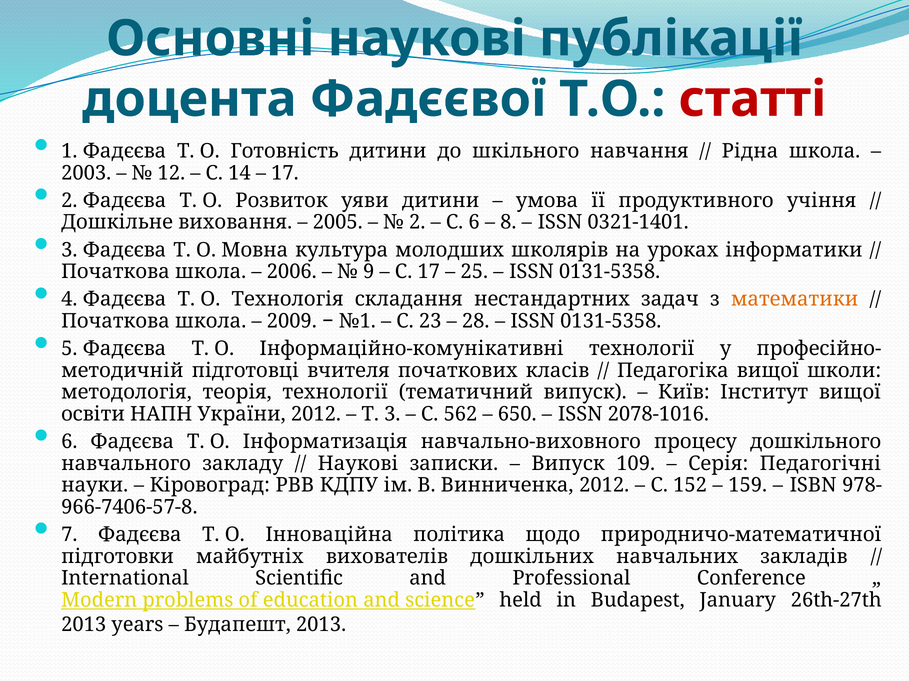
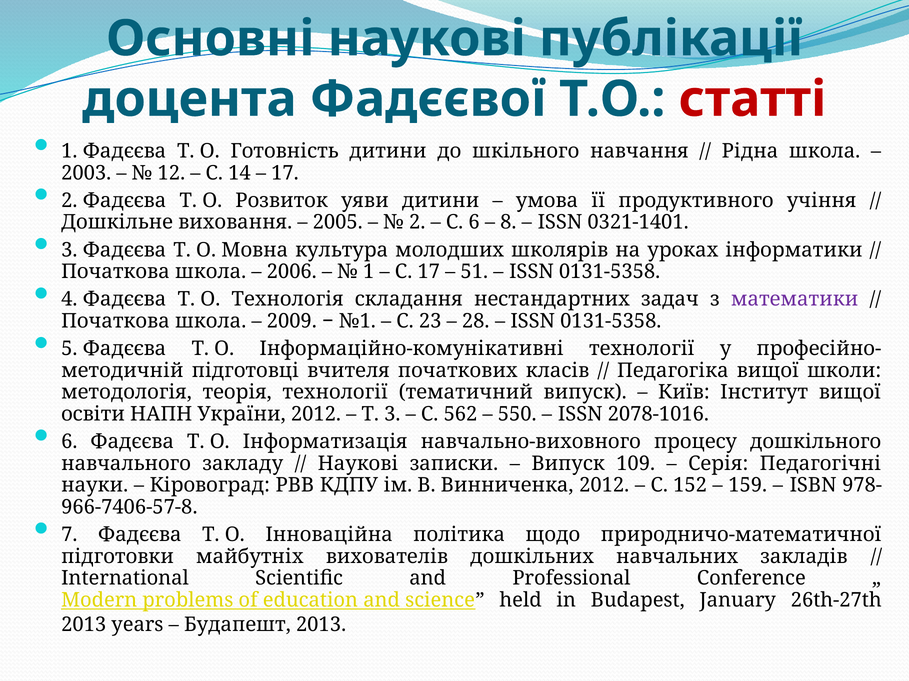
9 at (369, 272): 9 -> 1
25: 25 -> 51
математики colour: orange -> purple
650: 650 -> 550
